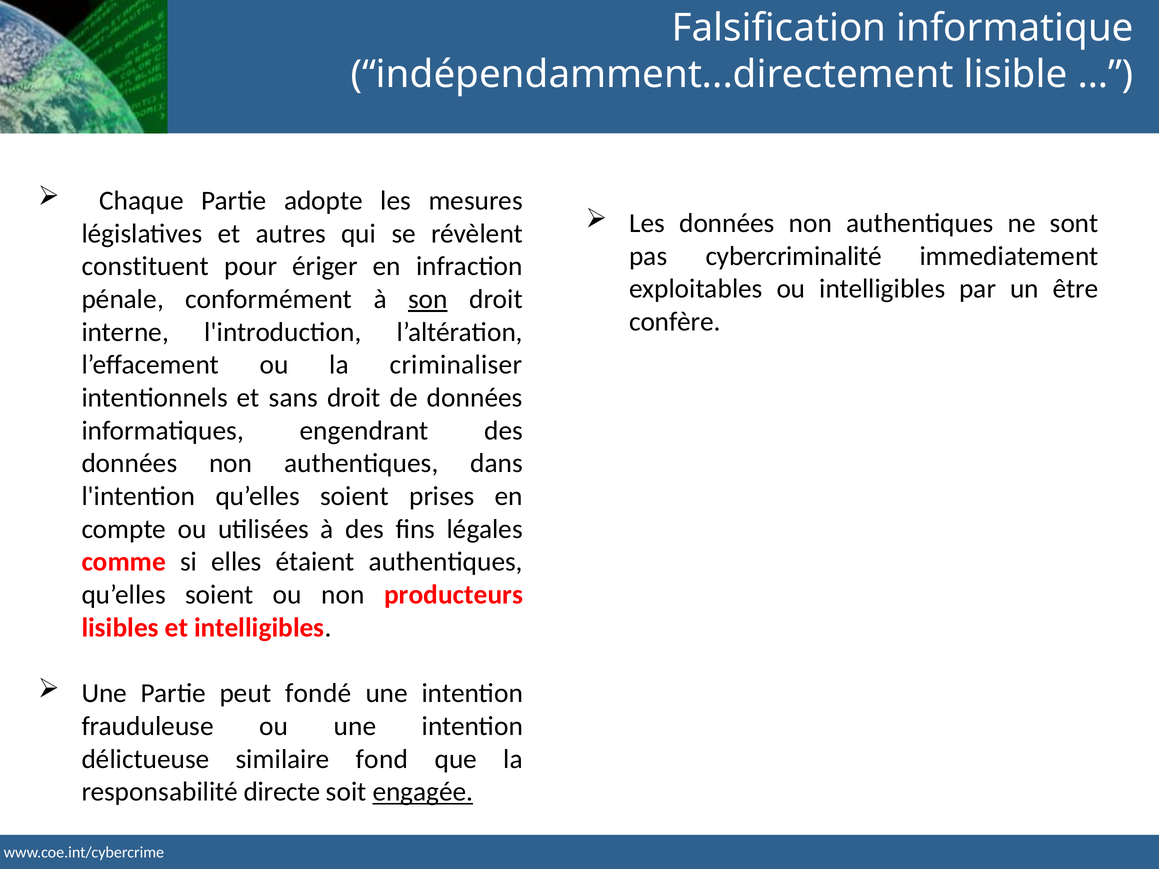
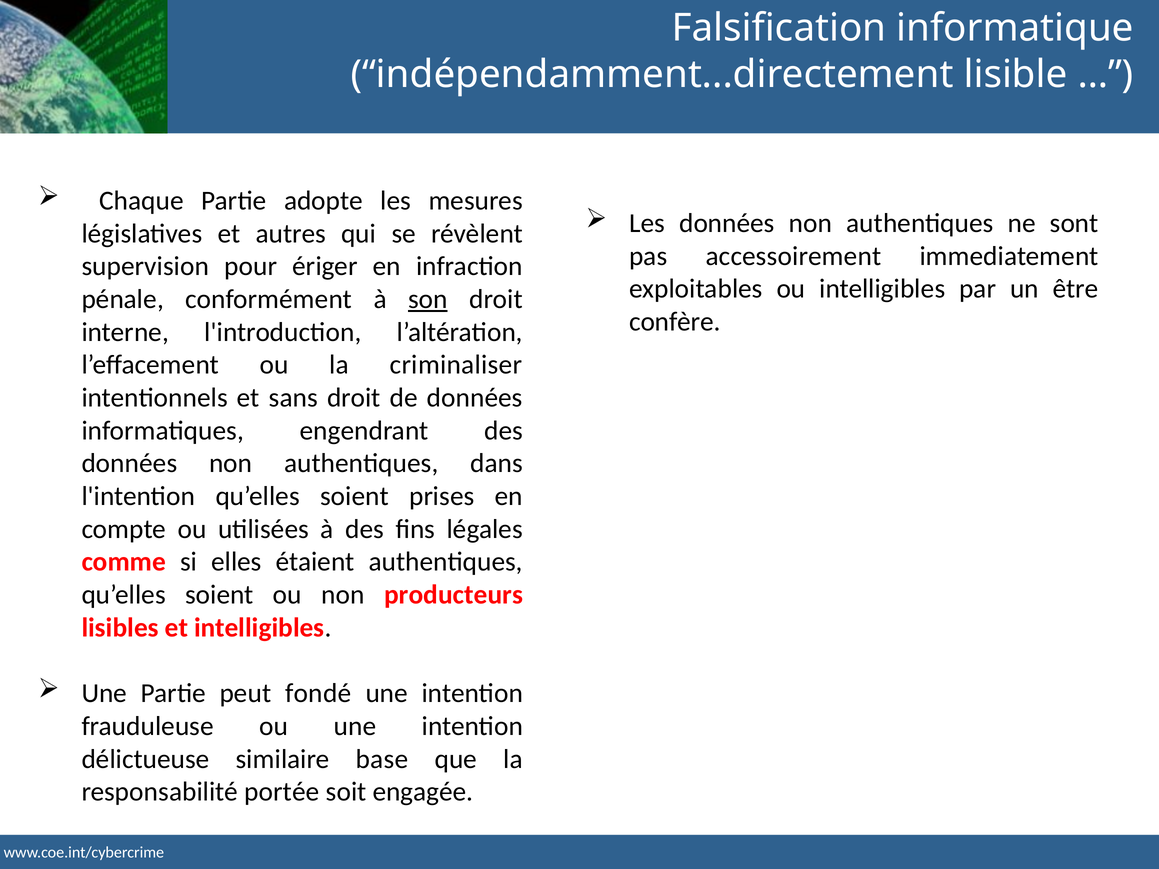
cybercriminalité: cybercriminalité -> accessoirement
constituent: constituent -> supervision
fond: fond -> base
directe: directe -> portée
engagée underline: present -> none
